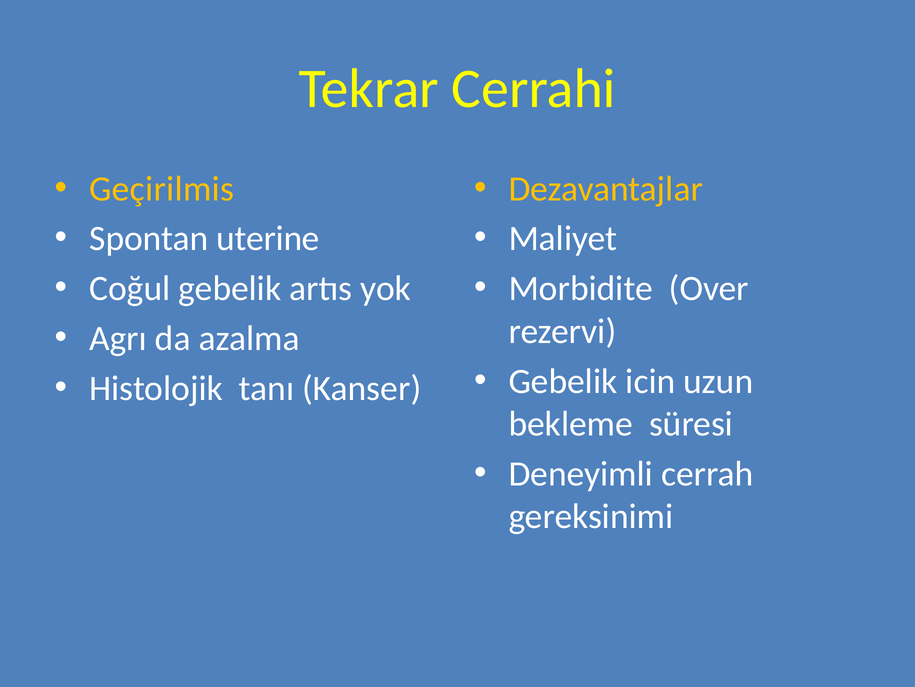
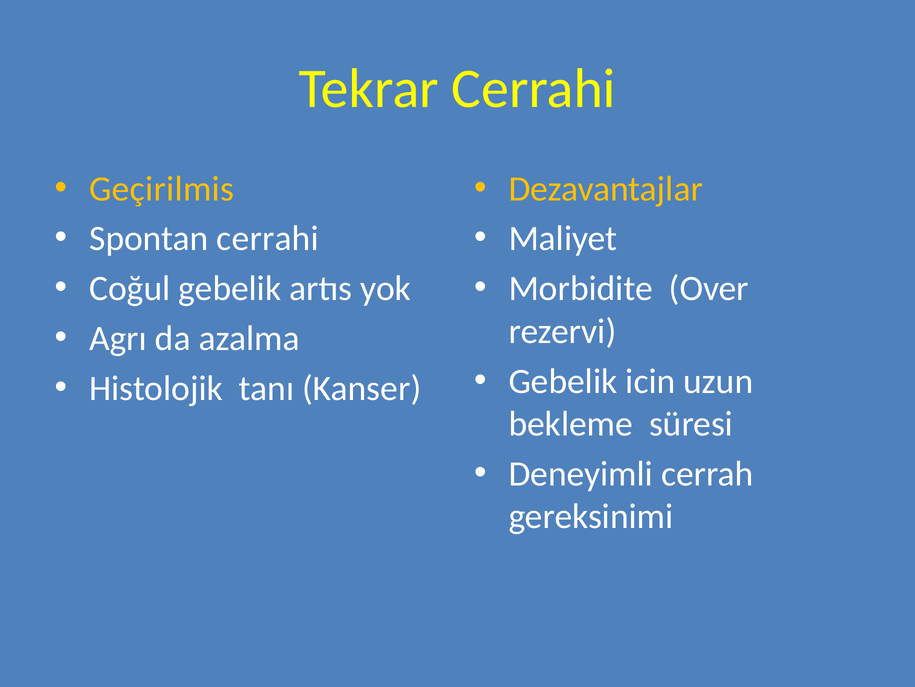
Spontan uterine: uterine -> cerrahi
